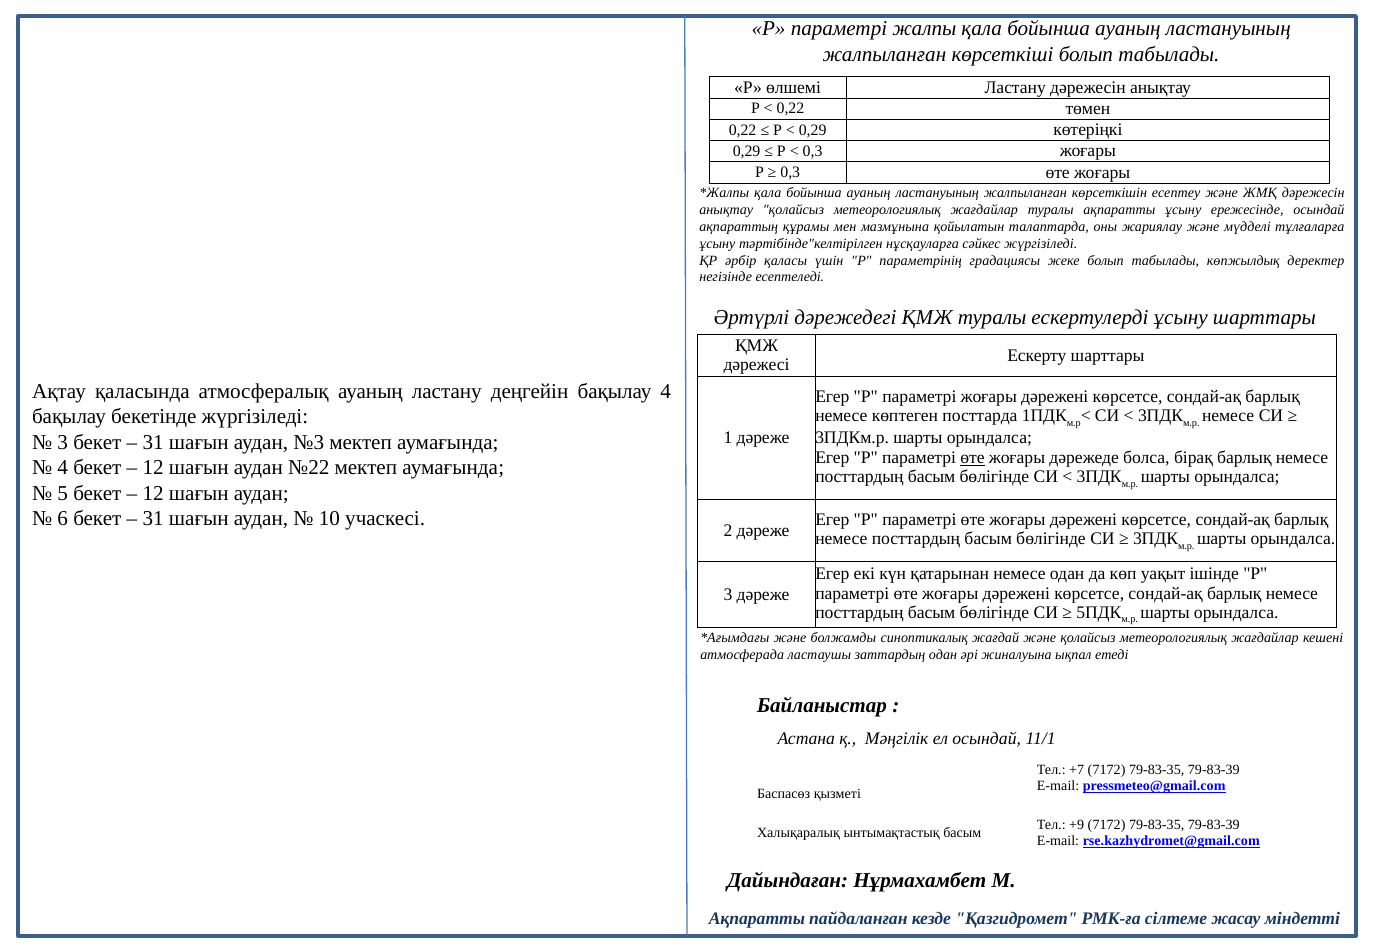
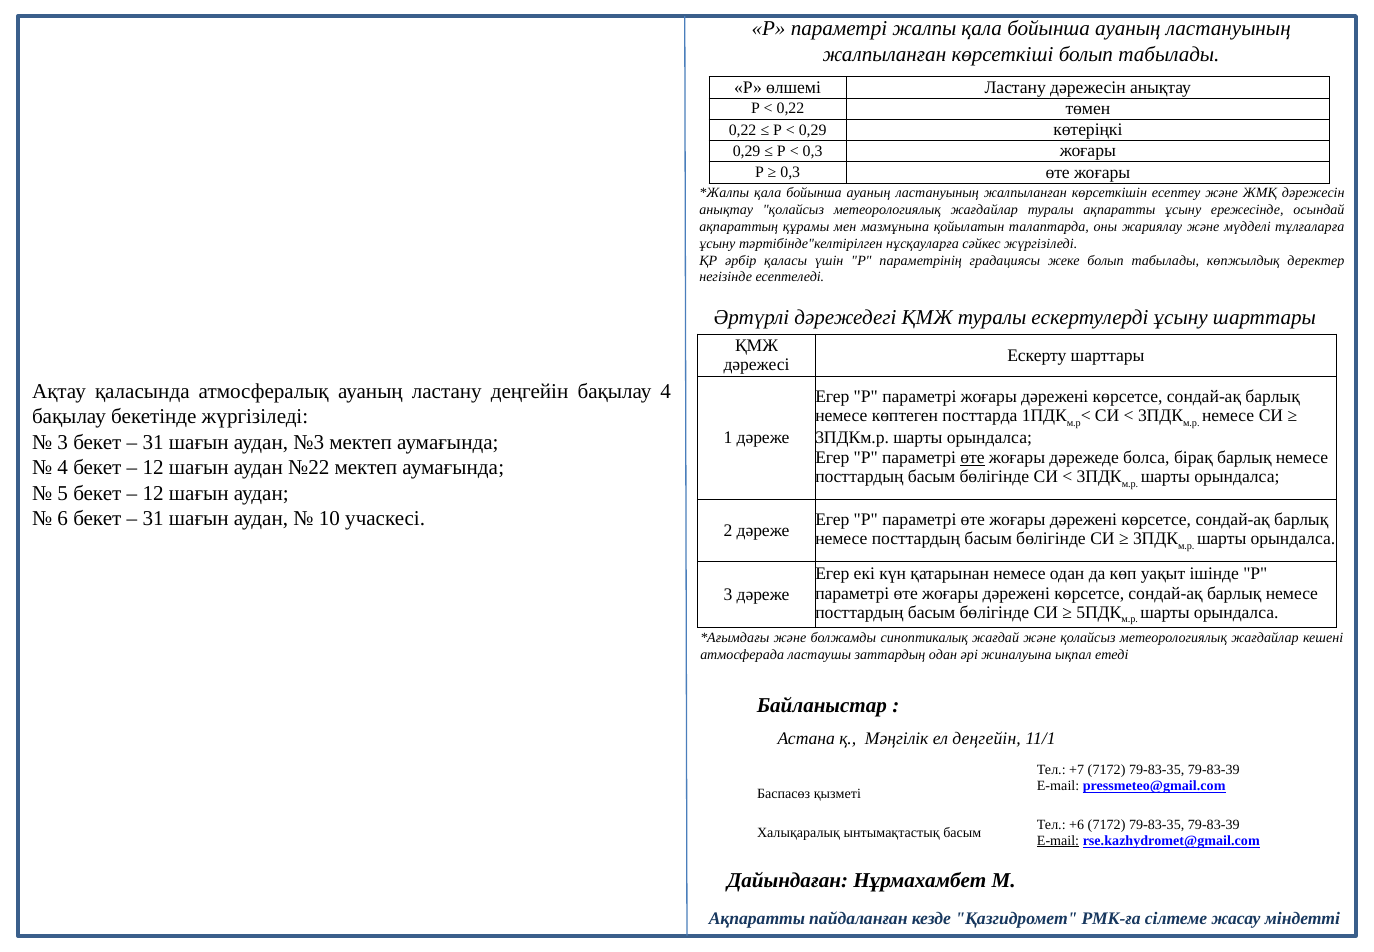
ел осындай: осындай -> деңгейін
+9: +9 -> +6
E-mail at (1058, 840) underline: none -> present
